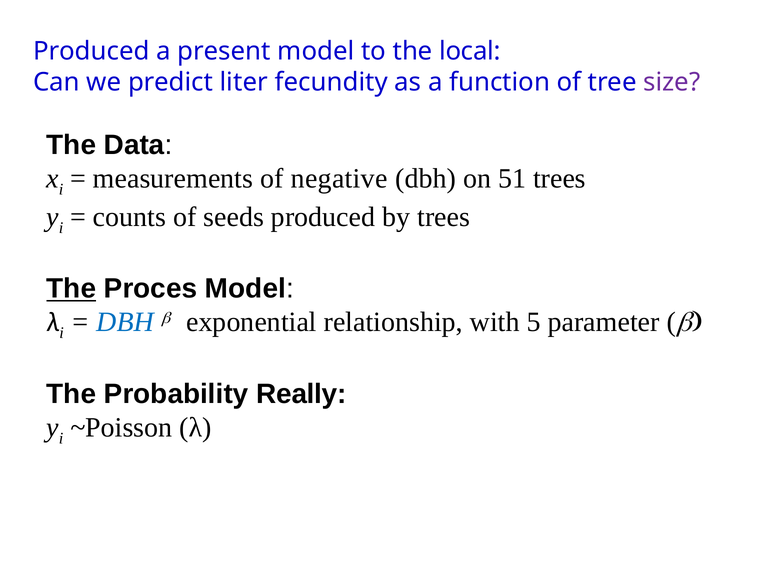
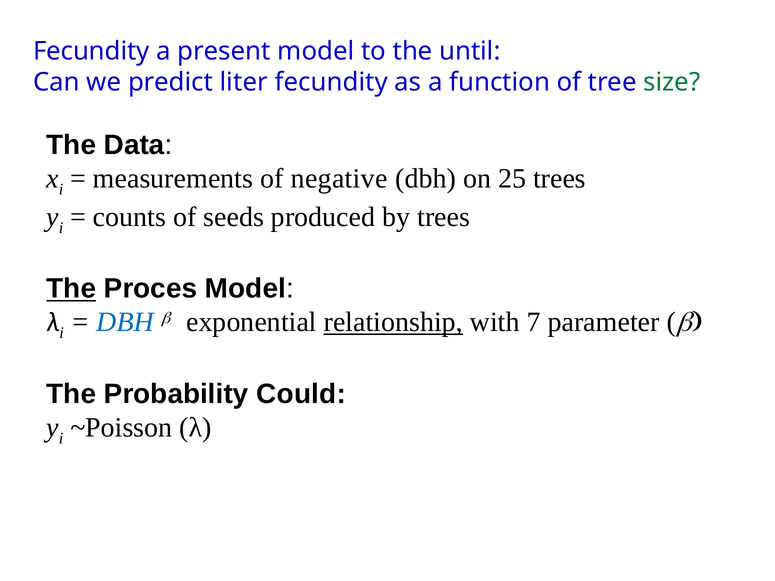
Produced at (91, 51): Produced -> Fecundity
local: local -> until
size colour: purple -> green
51: 51 -> 25
relationship underline: none -> present
5: 5 -> 7
Really: Really -> Could
